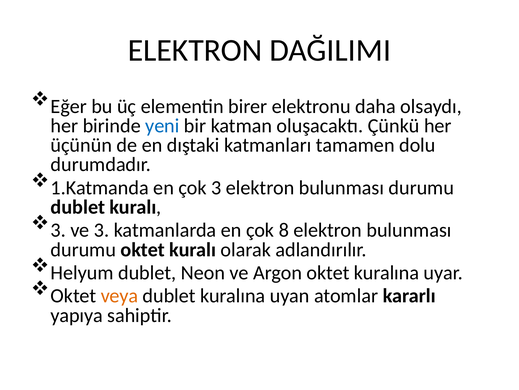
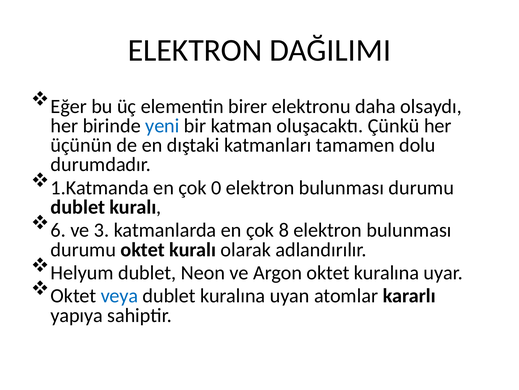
çok 3: 3 -> 0
3 at (58, 230): 3 -> 6
veya colour: orange -> blue
